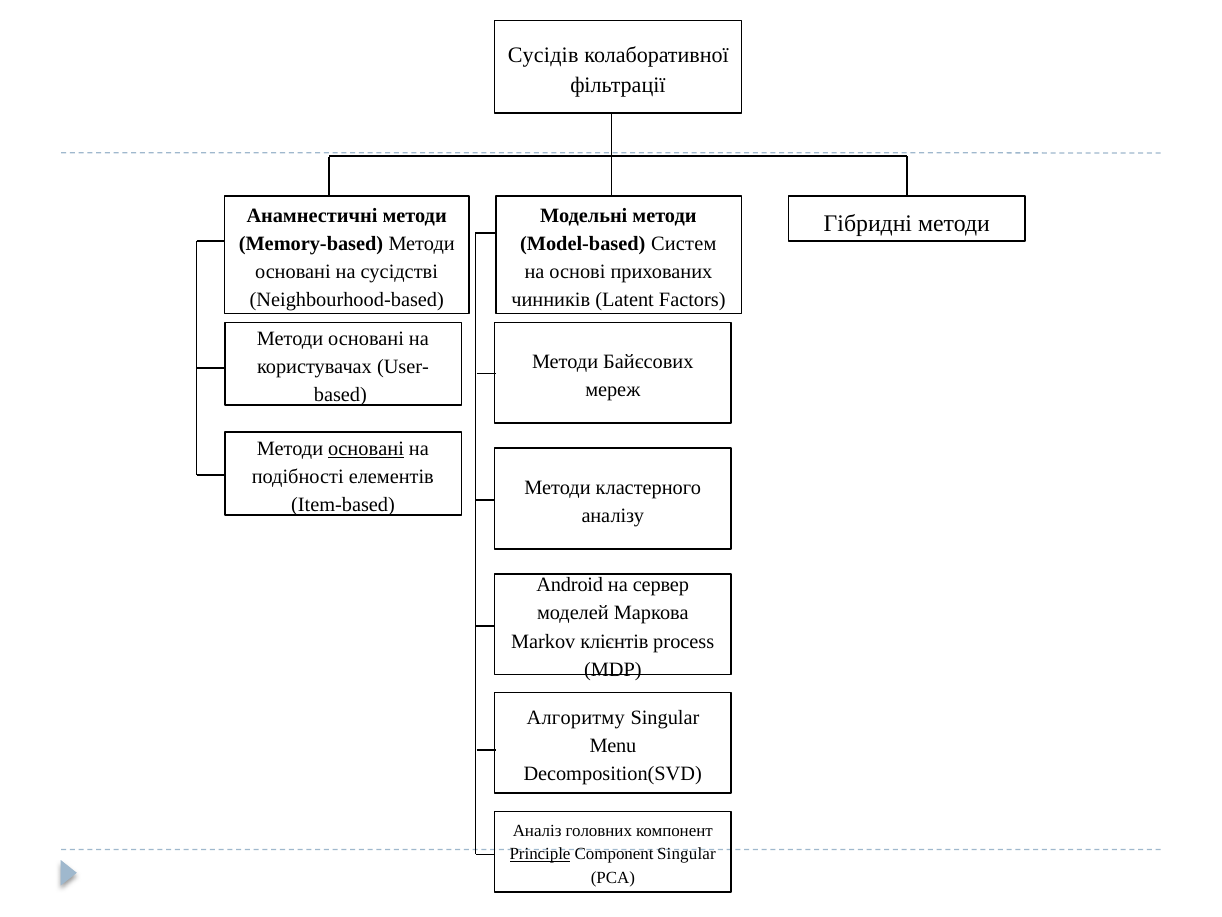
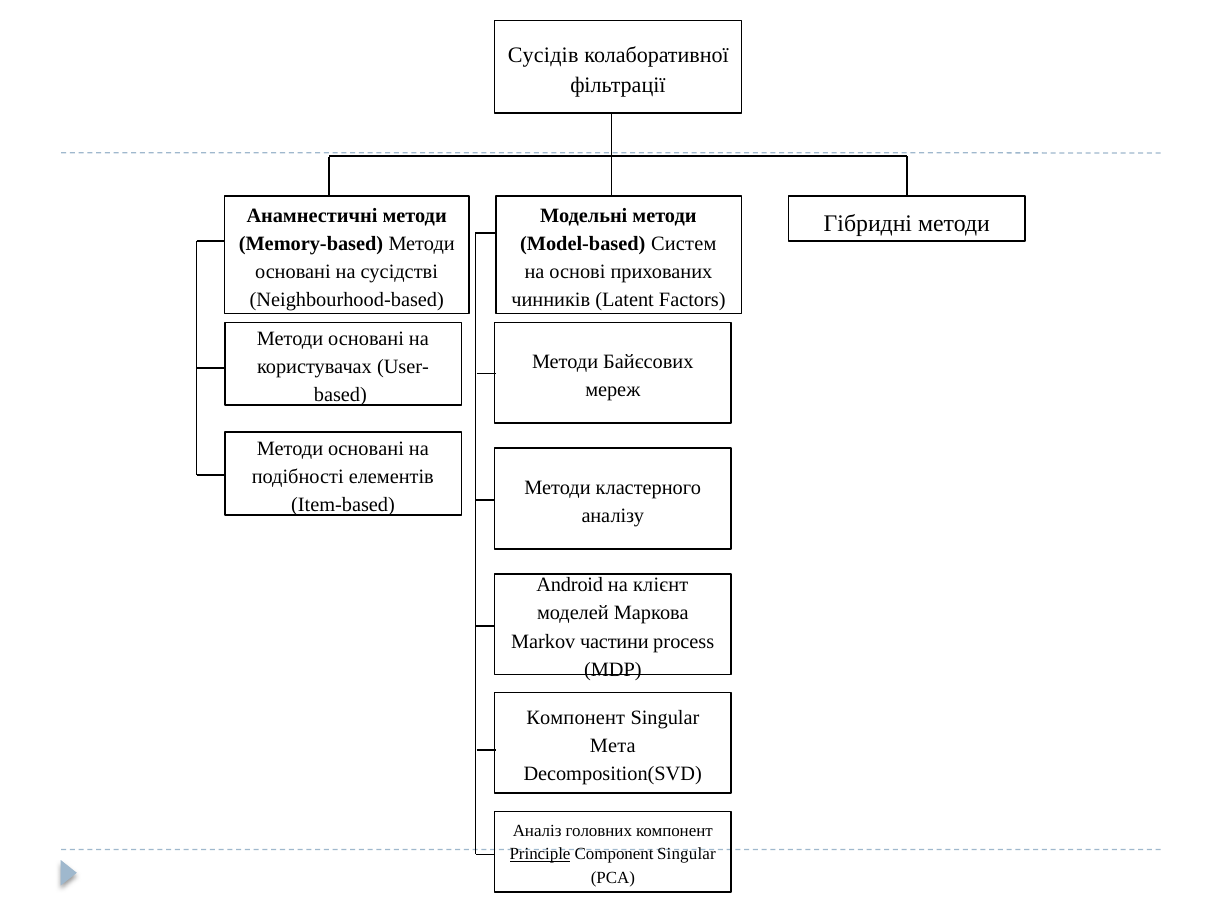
основані at (366, 448) underline: present -> none
сервер: сервер -> клієнт
клієнтів: клієнтів -> частини
Алгоритму at (576, 718): Алгоритму -> Компонент
Menu: Menu -> Мета
